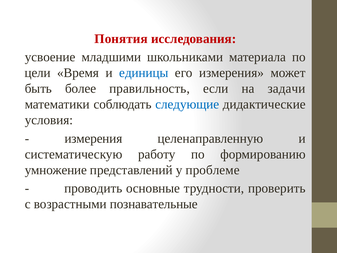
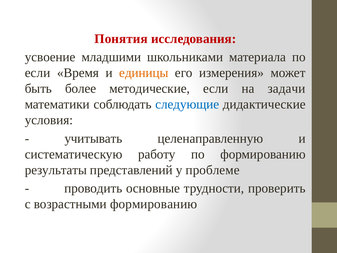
цели at (38, 73): цели -> если
единицы colour: blue -> orange
правильность: правильность -> методические
измерения at (93, 138): измерения -> учитывать
умножение: умножение -> результаты
возрастными познавательные: познавательные -> формированию
